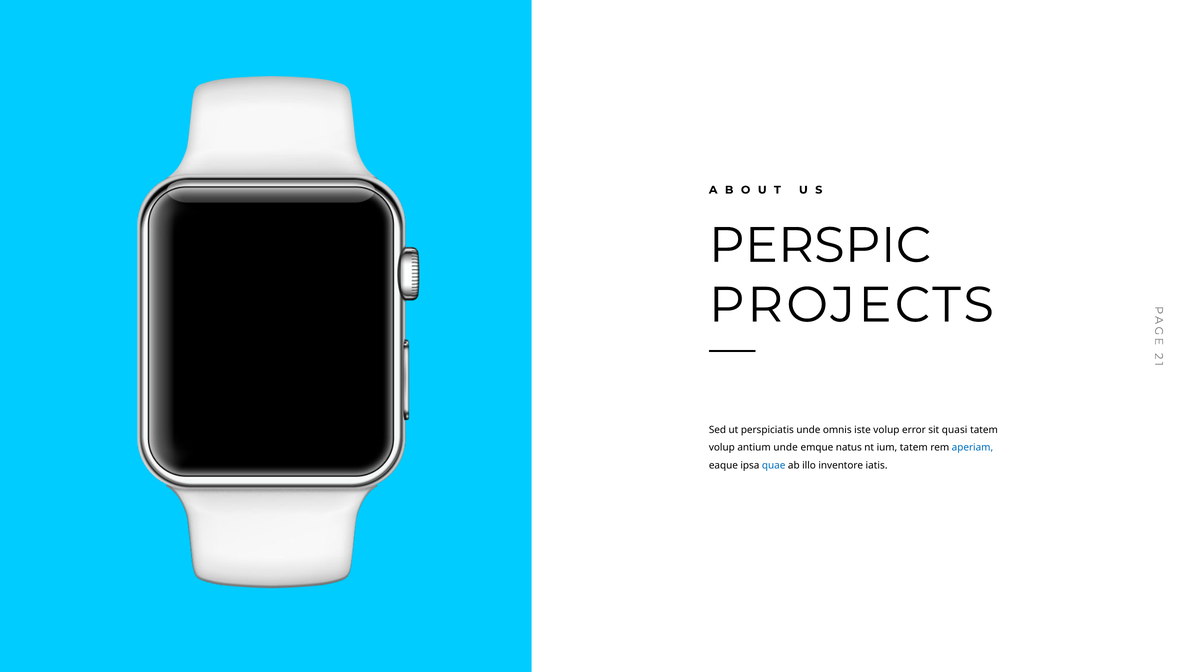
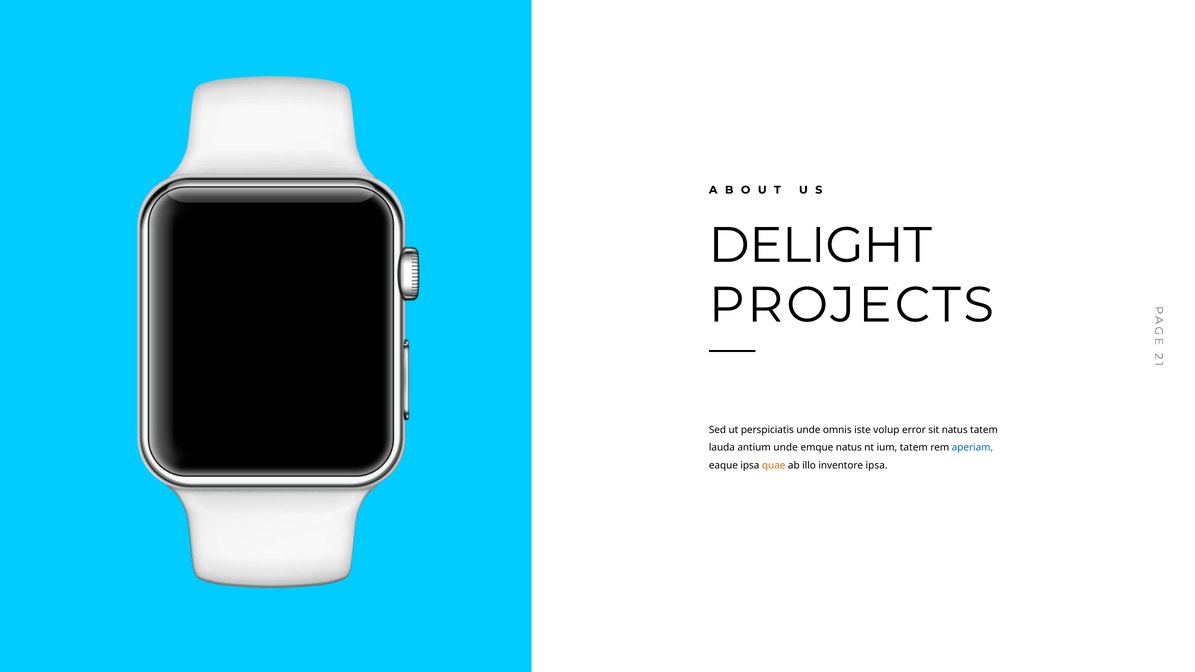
PERSPIC: PERSPIC -> DELIGHT
sit quasi: quasi -> natus
volup at (722, 448): volup -> lauda
quae colour: blue -> orange
inventore iatis: iatis -> ipsa
